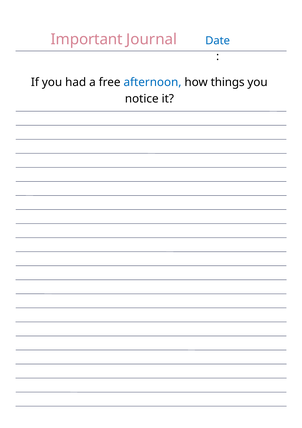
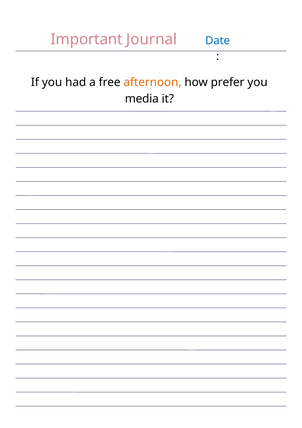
afternoon colour: blue -> orange
things: things -> prefer
notice: notice -> media
